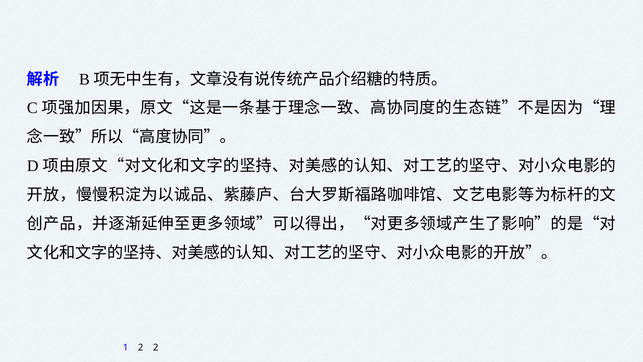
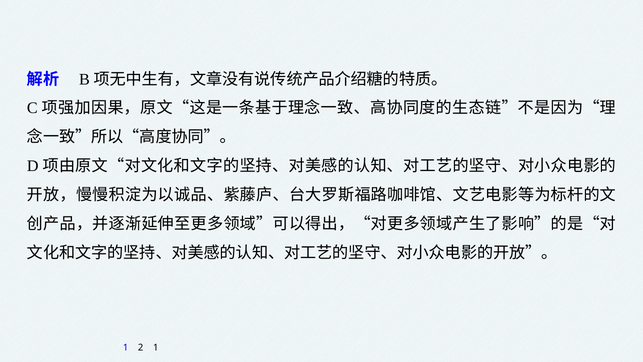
2 2: 2 -> 1
